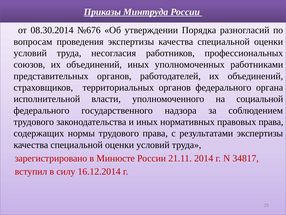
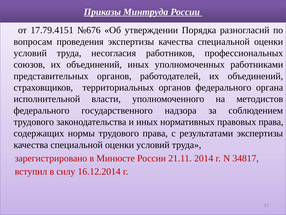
08.30.2014: 08.30.2014 -> 17.79.4151
социальной: социальной -> методистов
